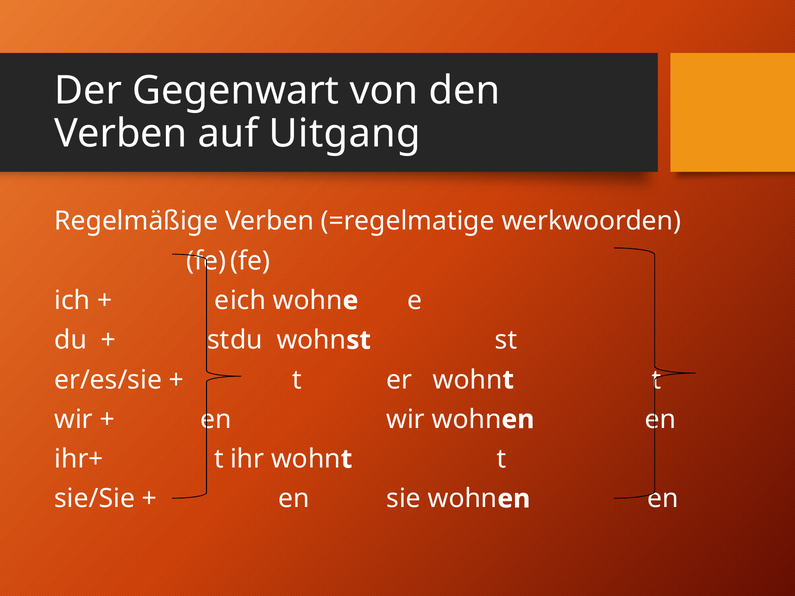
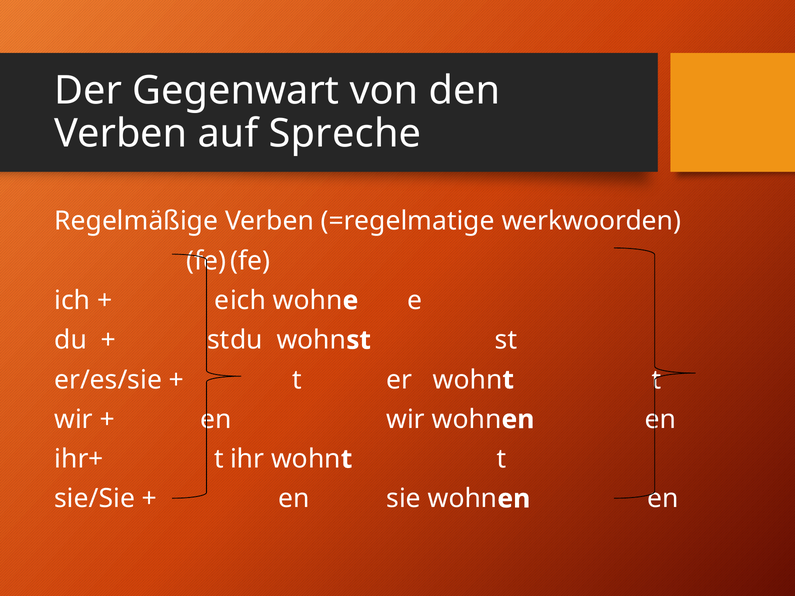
Uitgang: Uitgang -> Spreche
